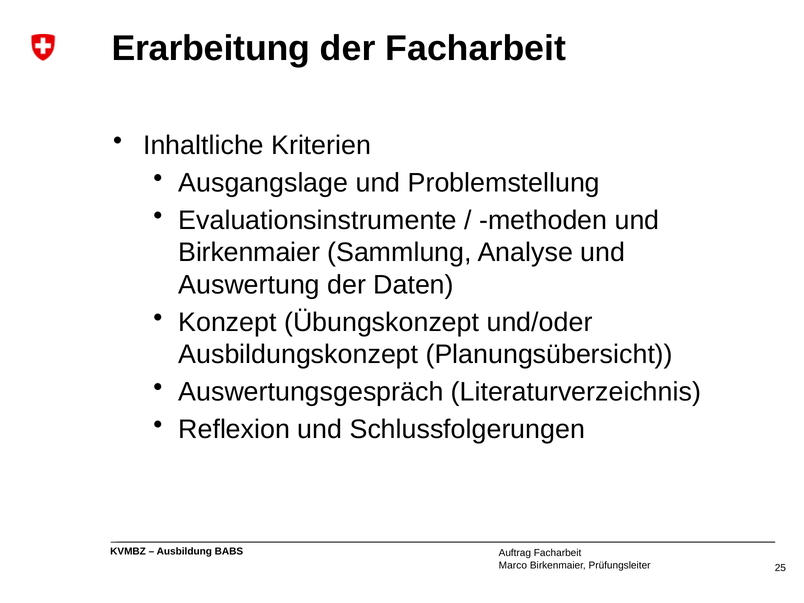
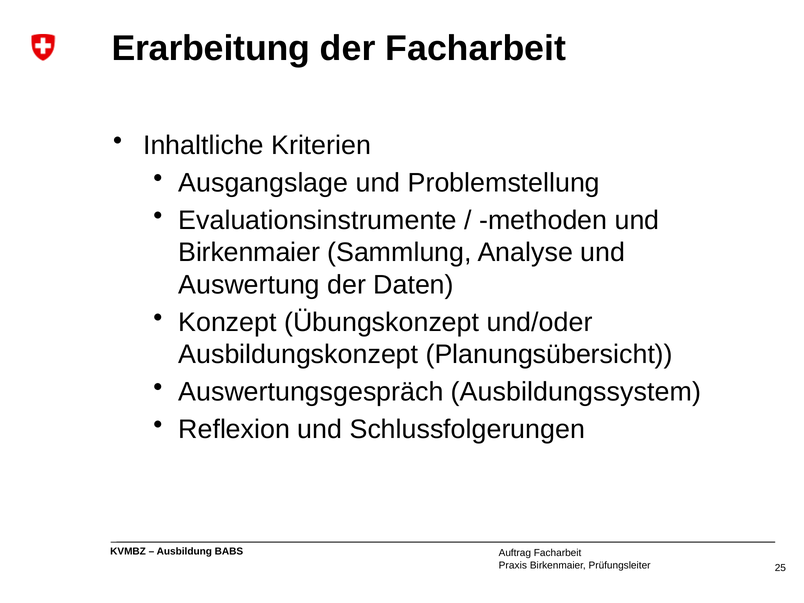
Literaturverzeichnis: Literaturverzeichnis -> Ausbildungssystem
Marco: Marco -> Praxis
